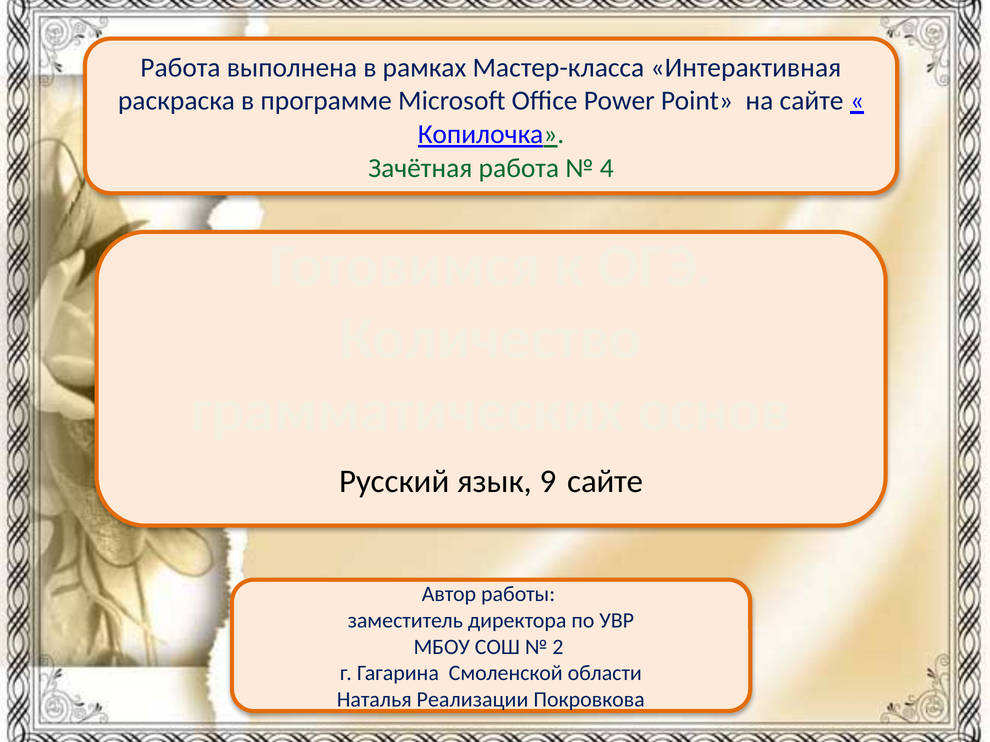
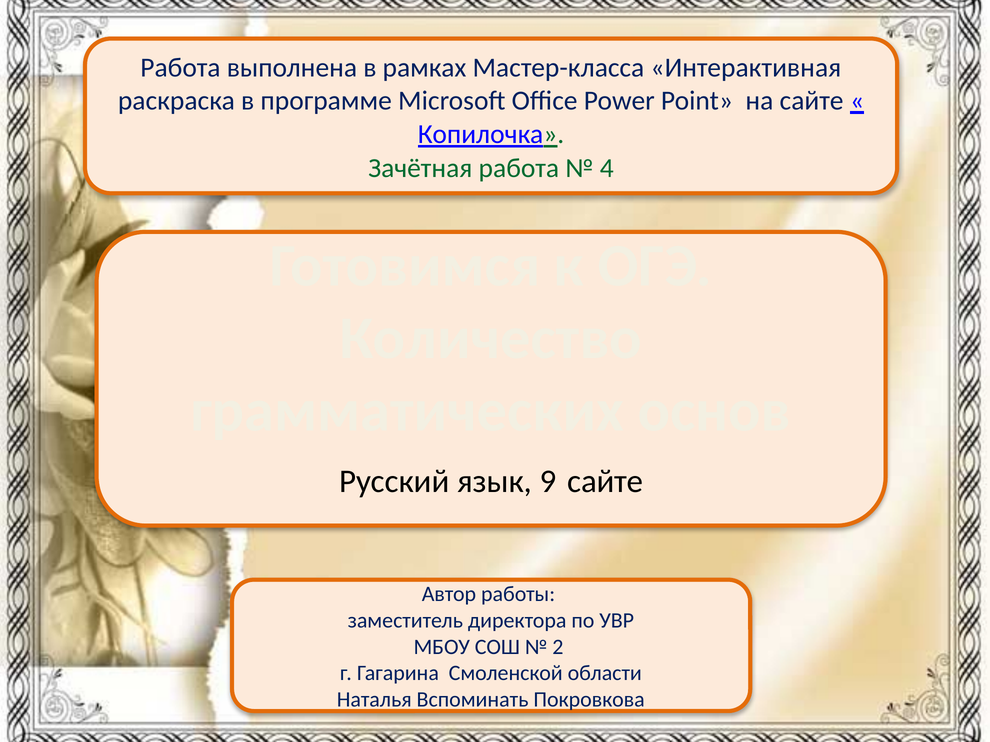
Реализации: Реализации -> Вспоминать
